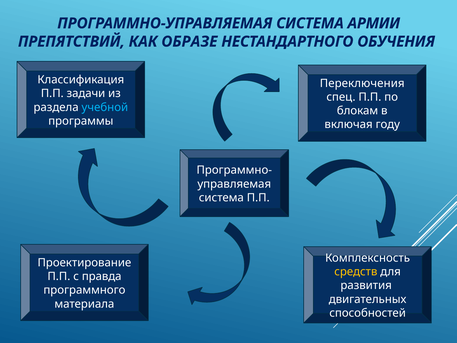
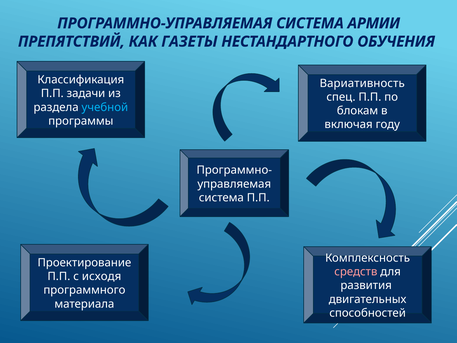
ОБРАЗЕ: ОБРАЗЕ -> ГАЗЕТЫ
Переключения: Переключения -> Вариативность
средств colour: yellow -> pink
правда: правда -> исходя
